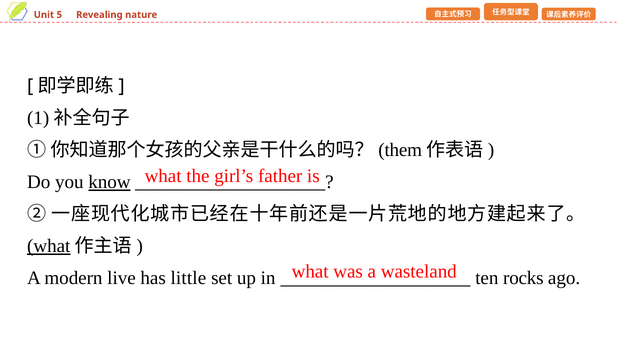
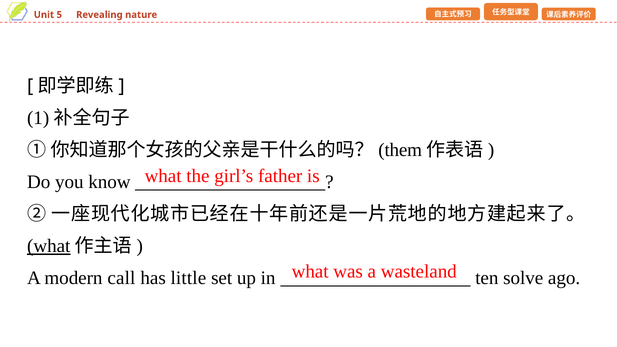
know underline: present -> none
live: live -> call
rocks: rocks -> solve
